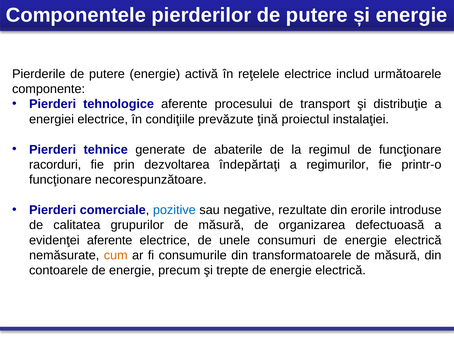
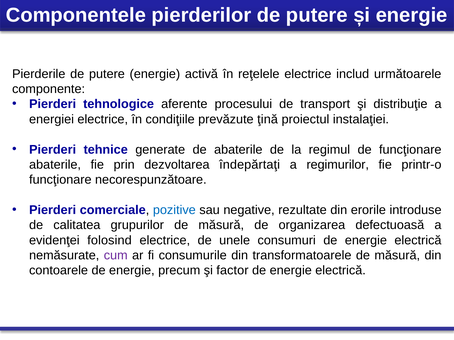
racorduri at (55, 165): racorduri -> abaterile
evidenţei aferente: aferente -> folosind
cum colour: orange -> purple
trepte: trepte -> factor
